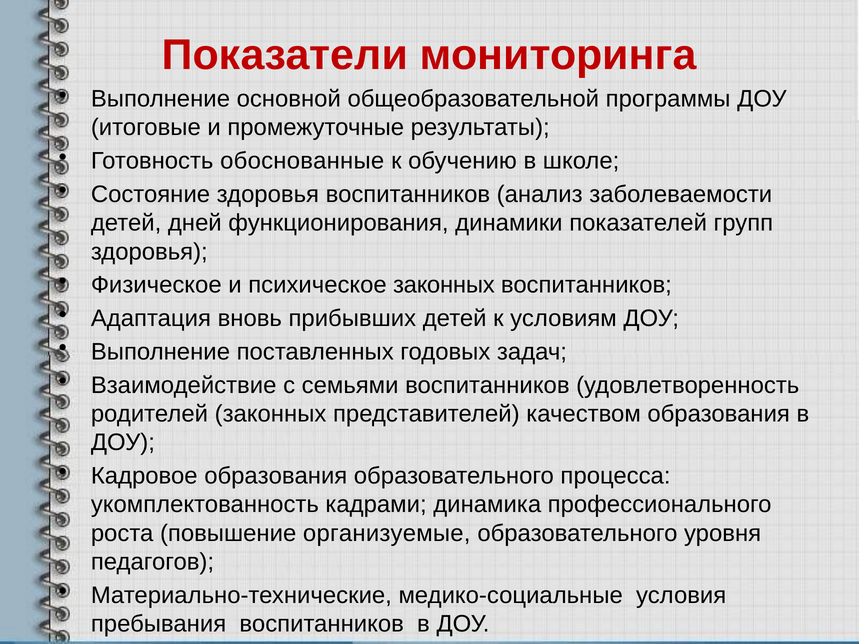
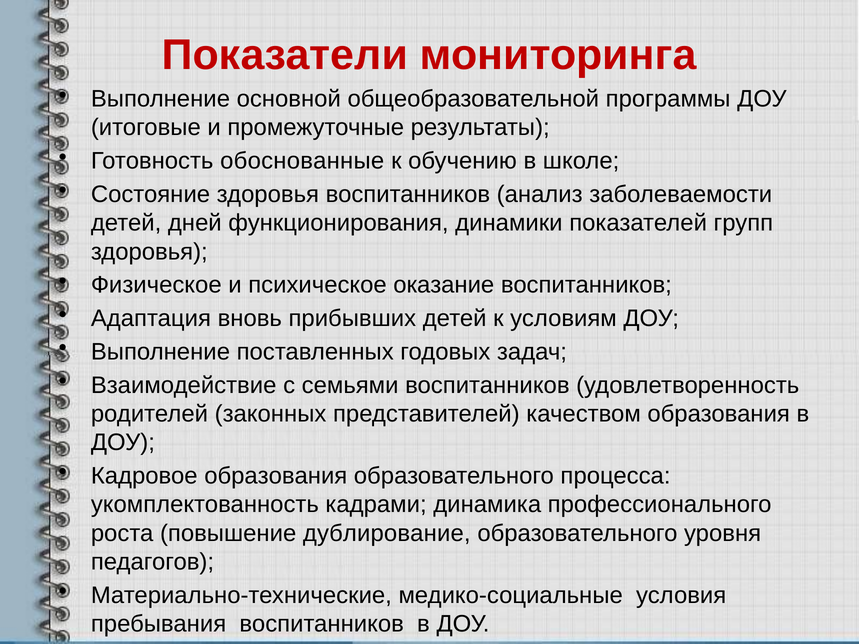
психическое законных: законных -> оказание
организуемые: организуемые -> дублирование
